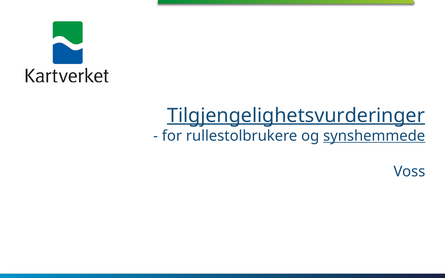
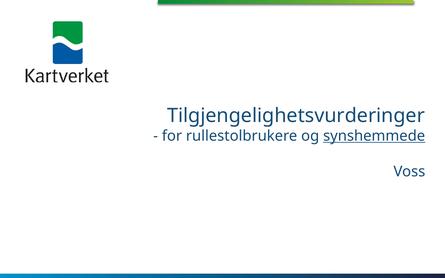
Tilgjengelighetsvurderinger underline: present -> none
